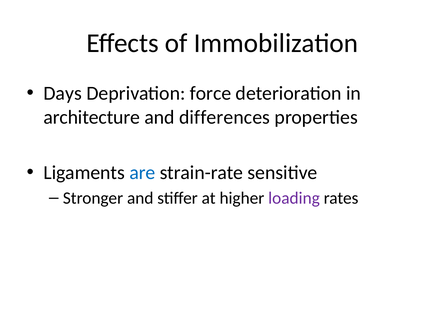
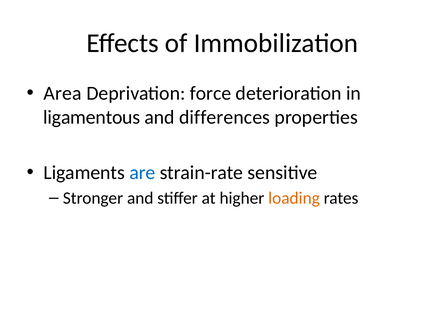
Days: Days -> Area
architecture: architecture -> ligamentous
loading colour: purple -> orange
